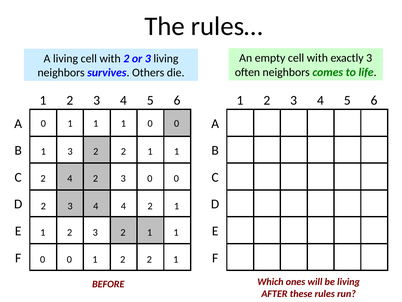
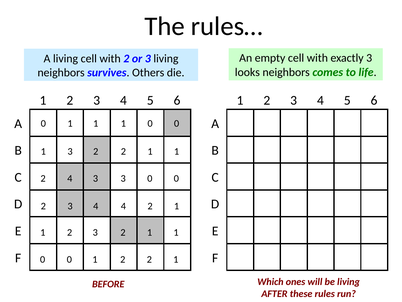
often: often -> looks
2 at (95, 178): 2 -> 3
